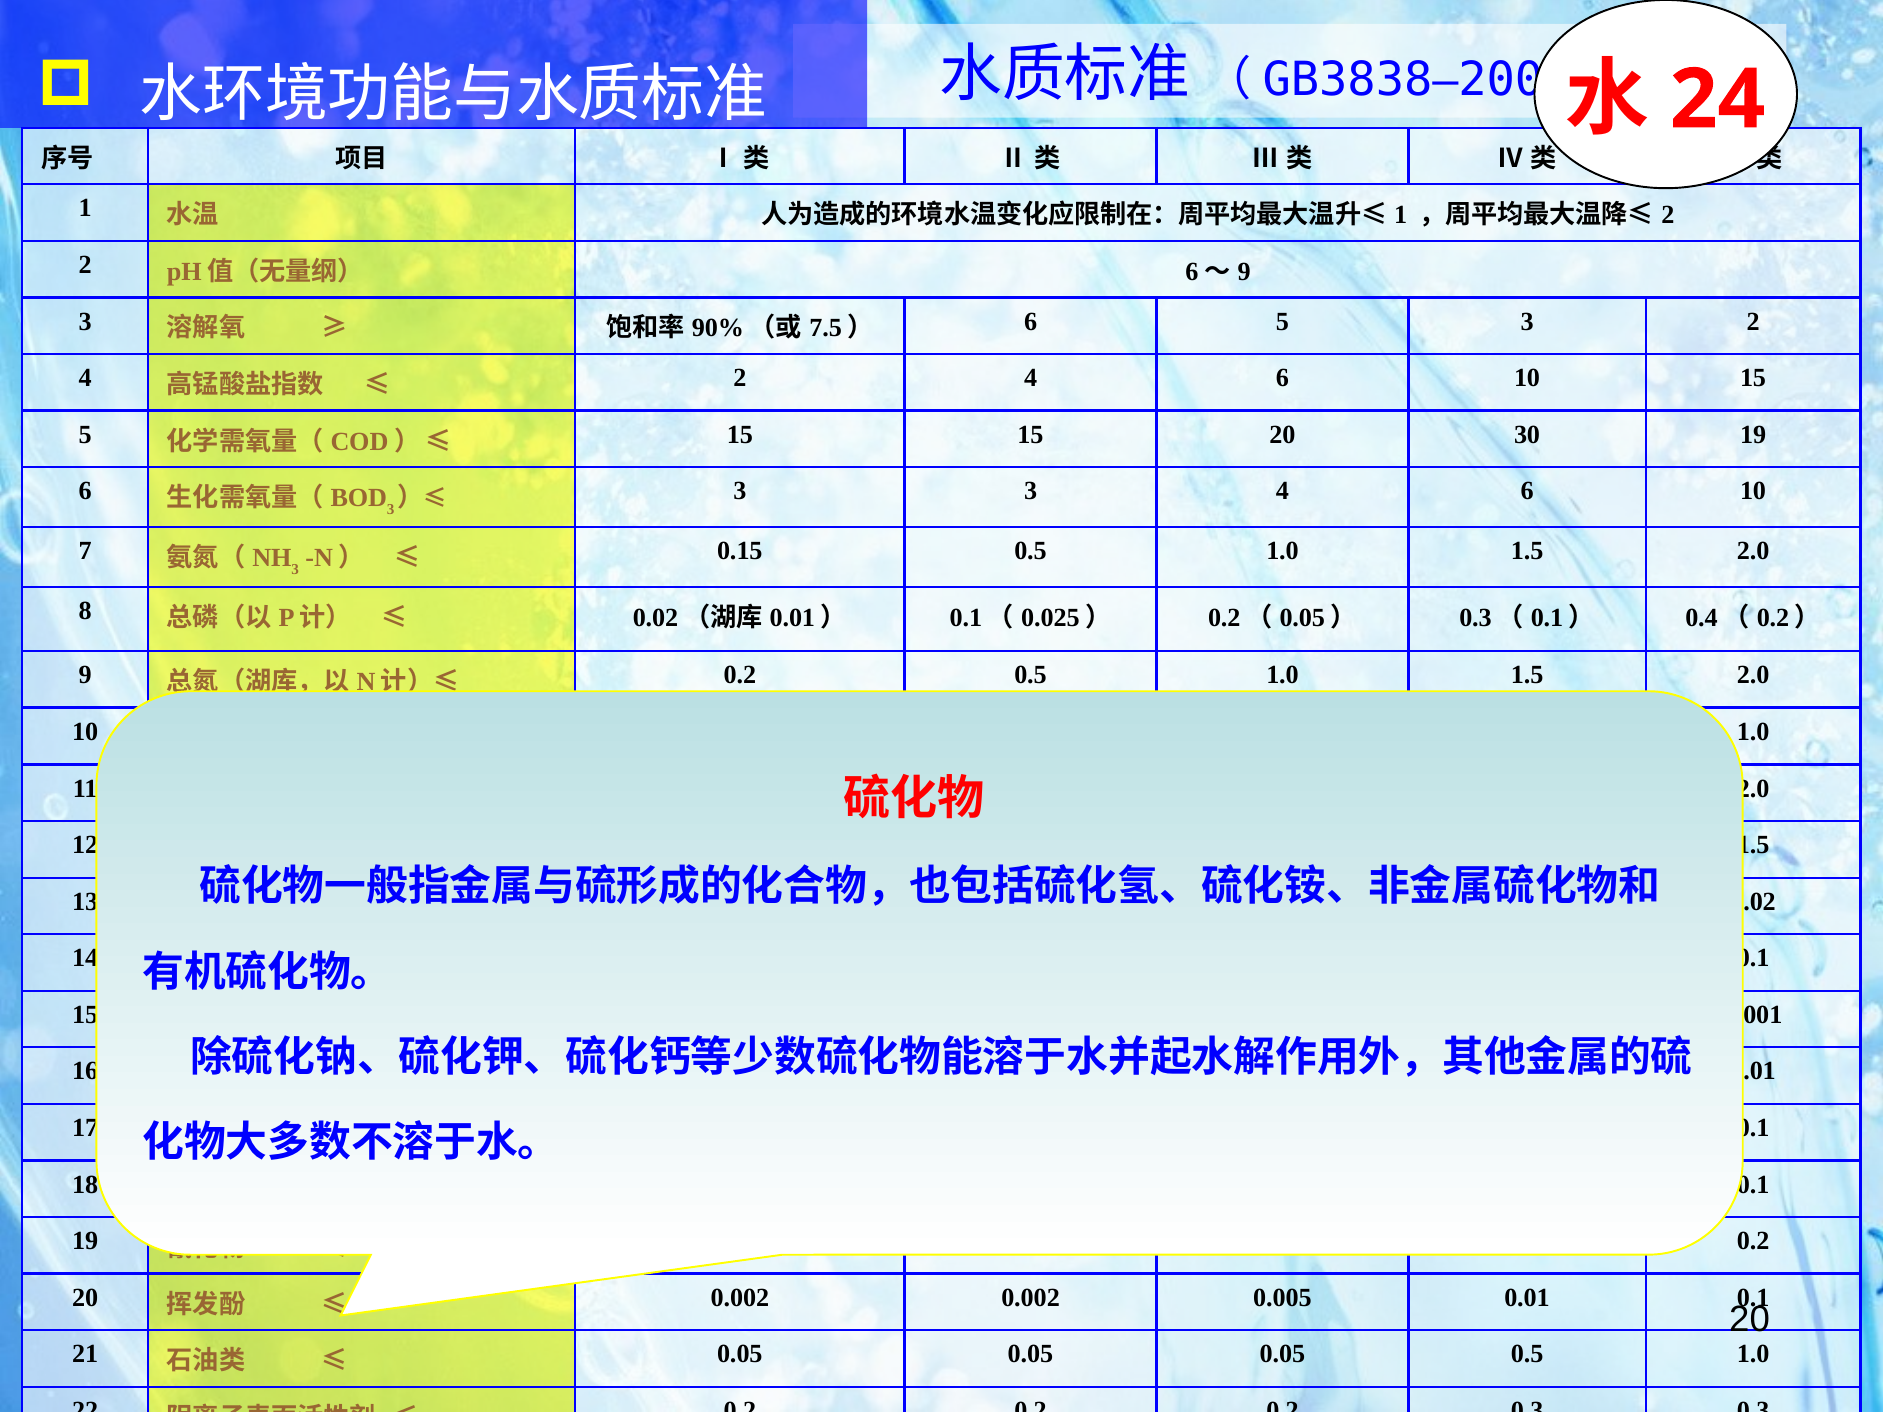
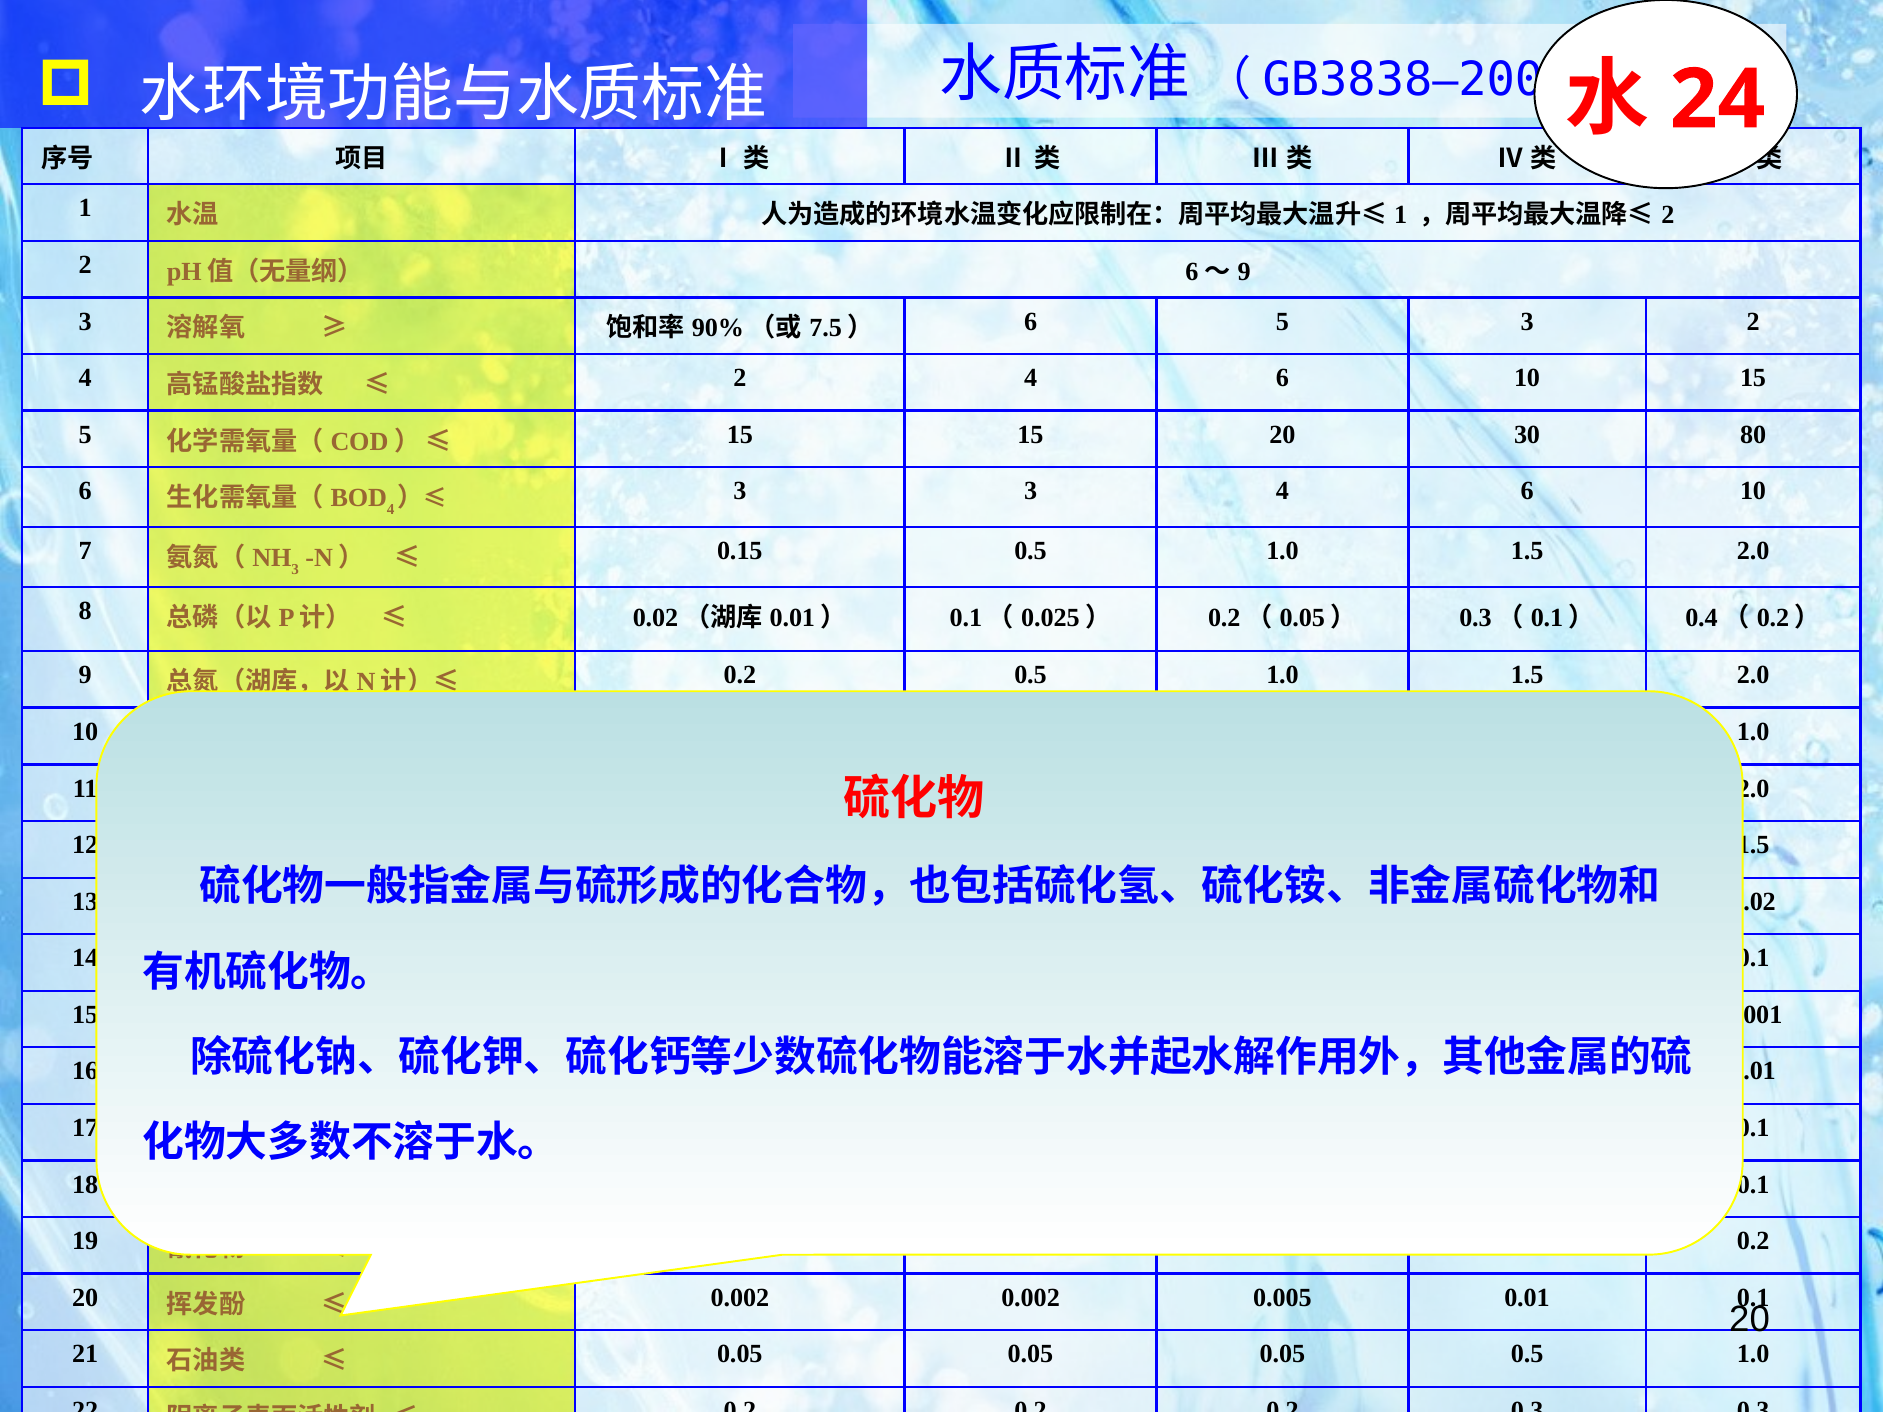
30 19: 19 -> 80
3 at (391, 510): 3 -> 4
